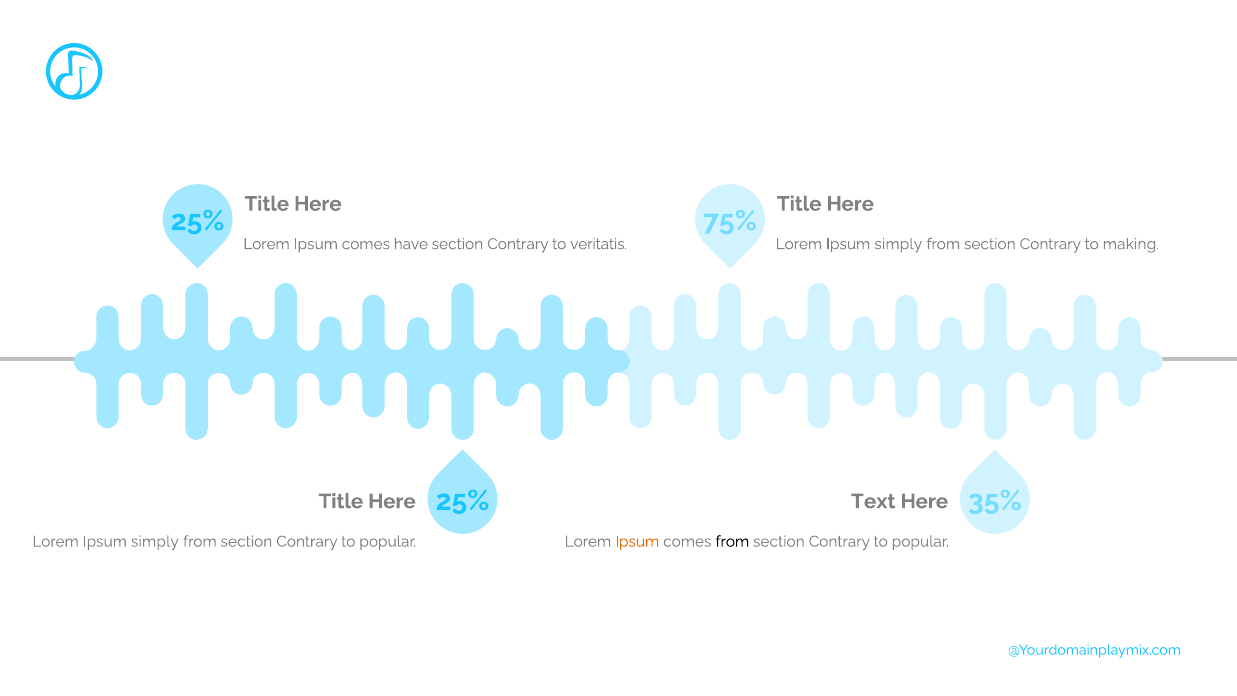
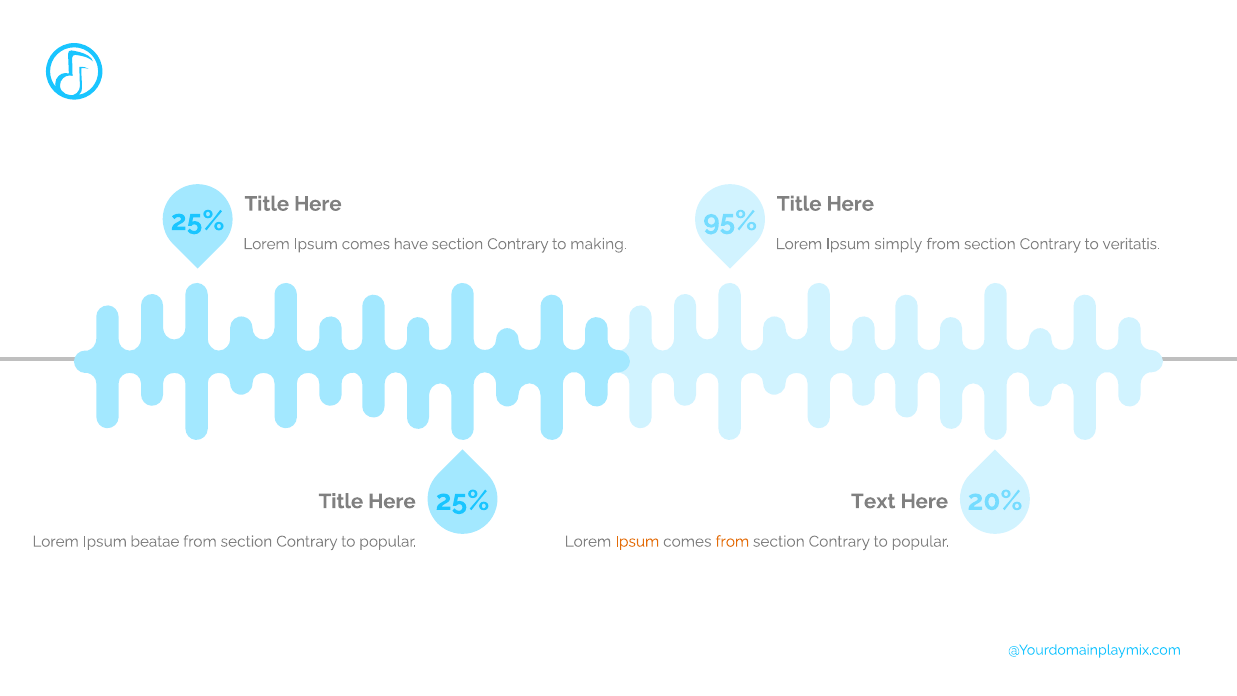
75%: 75% -> 95%
veritatis: veritatis -> making
making: making -> veritatis
35%: 35% -> 20%
simply at (155, 541): simply -> beatae
from at (732, 541) colour: black -> orange
